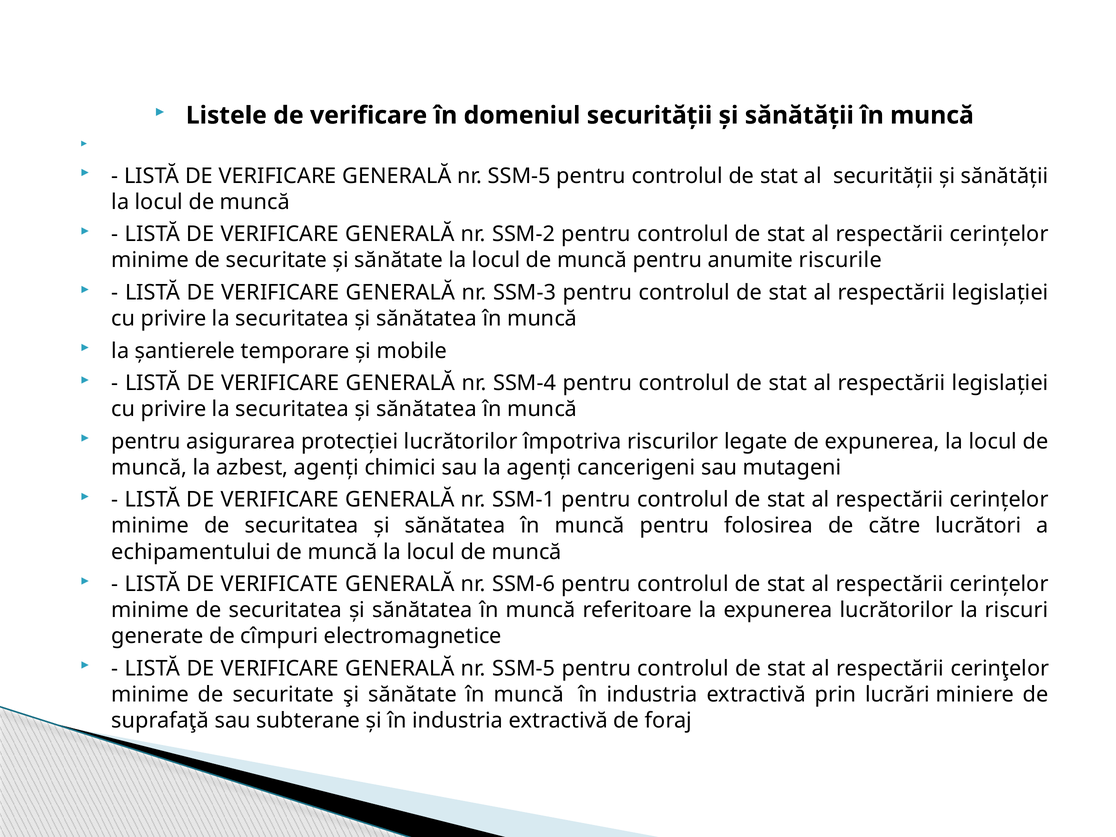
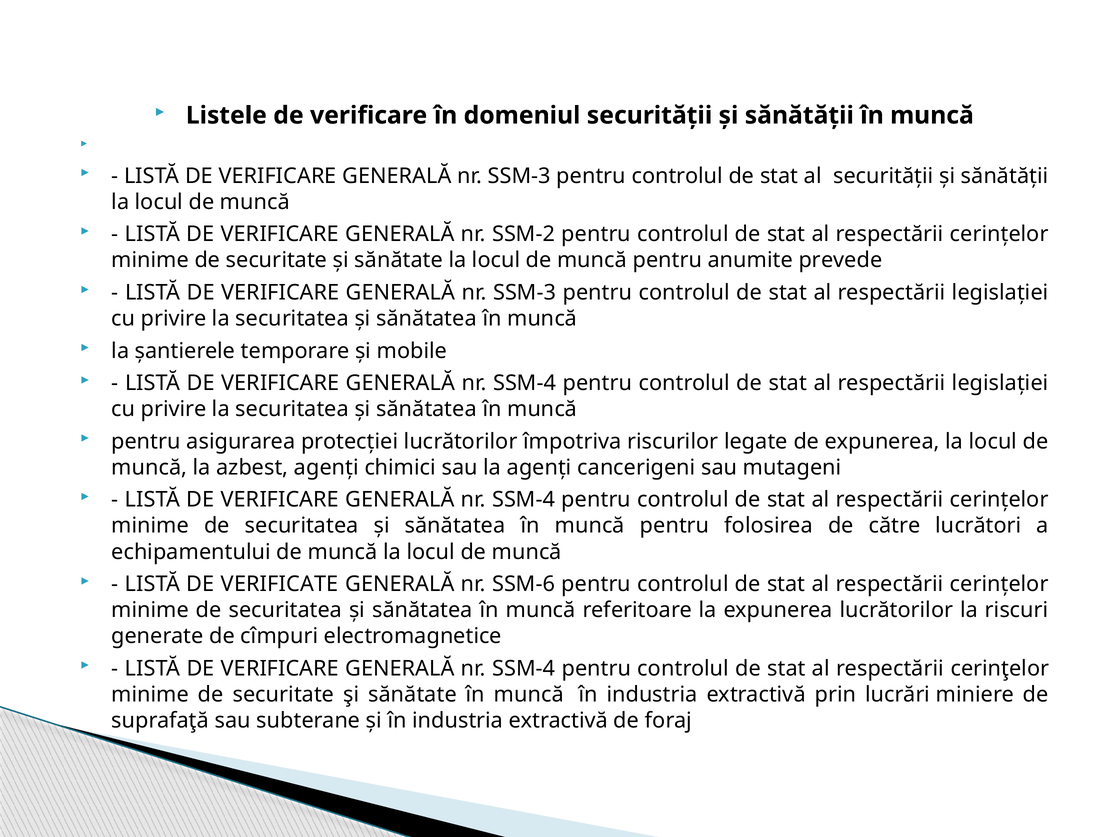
SSM-5 at (519, 176): SSM-5 -> SSM-3
riscurile: riscurile -> prevede
SSM-1 at (524, 500): SSM-1 -> SSM-4
SSM-5 at (524, 668): SSM-5 -> SSM-4
